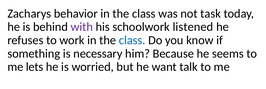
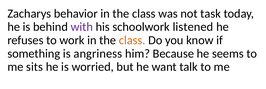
class at (132, 40) colour: blue -> orange
necessary: necessary -> angriness
lets: lets -> sits
